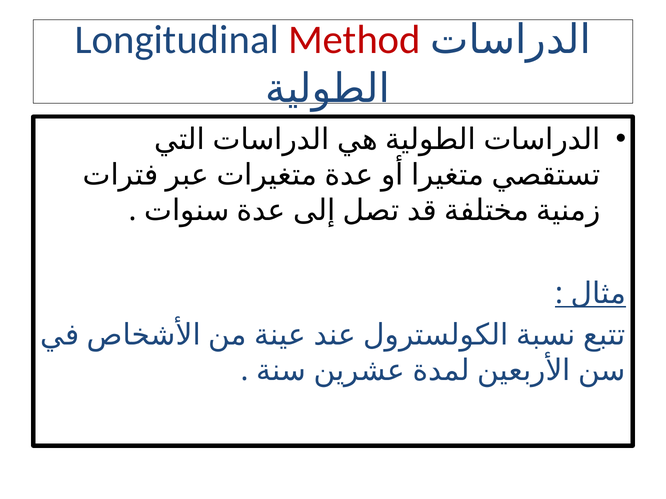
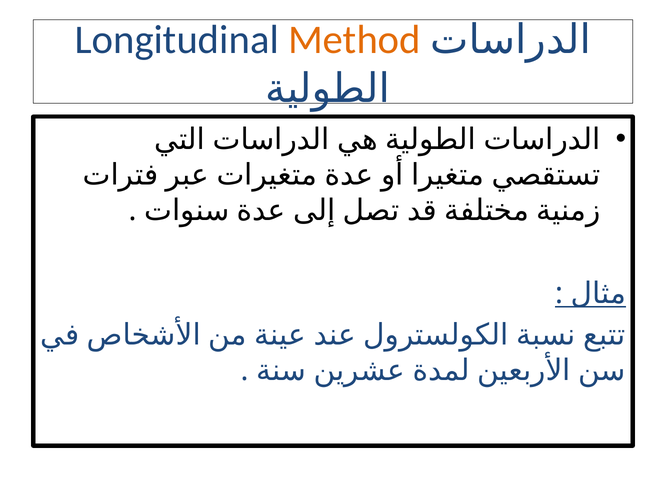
Method colour: red -> orange
